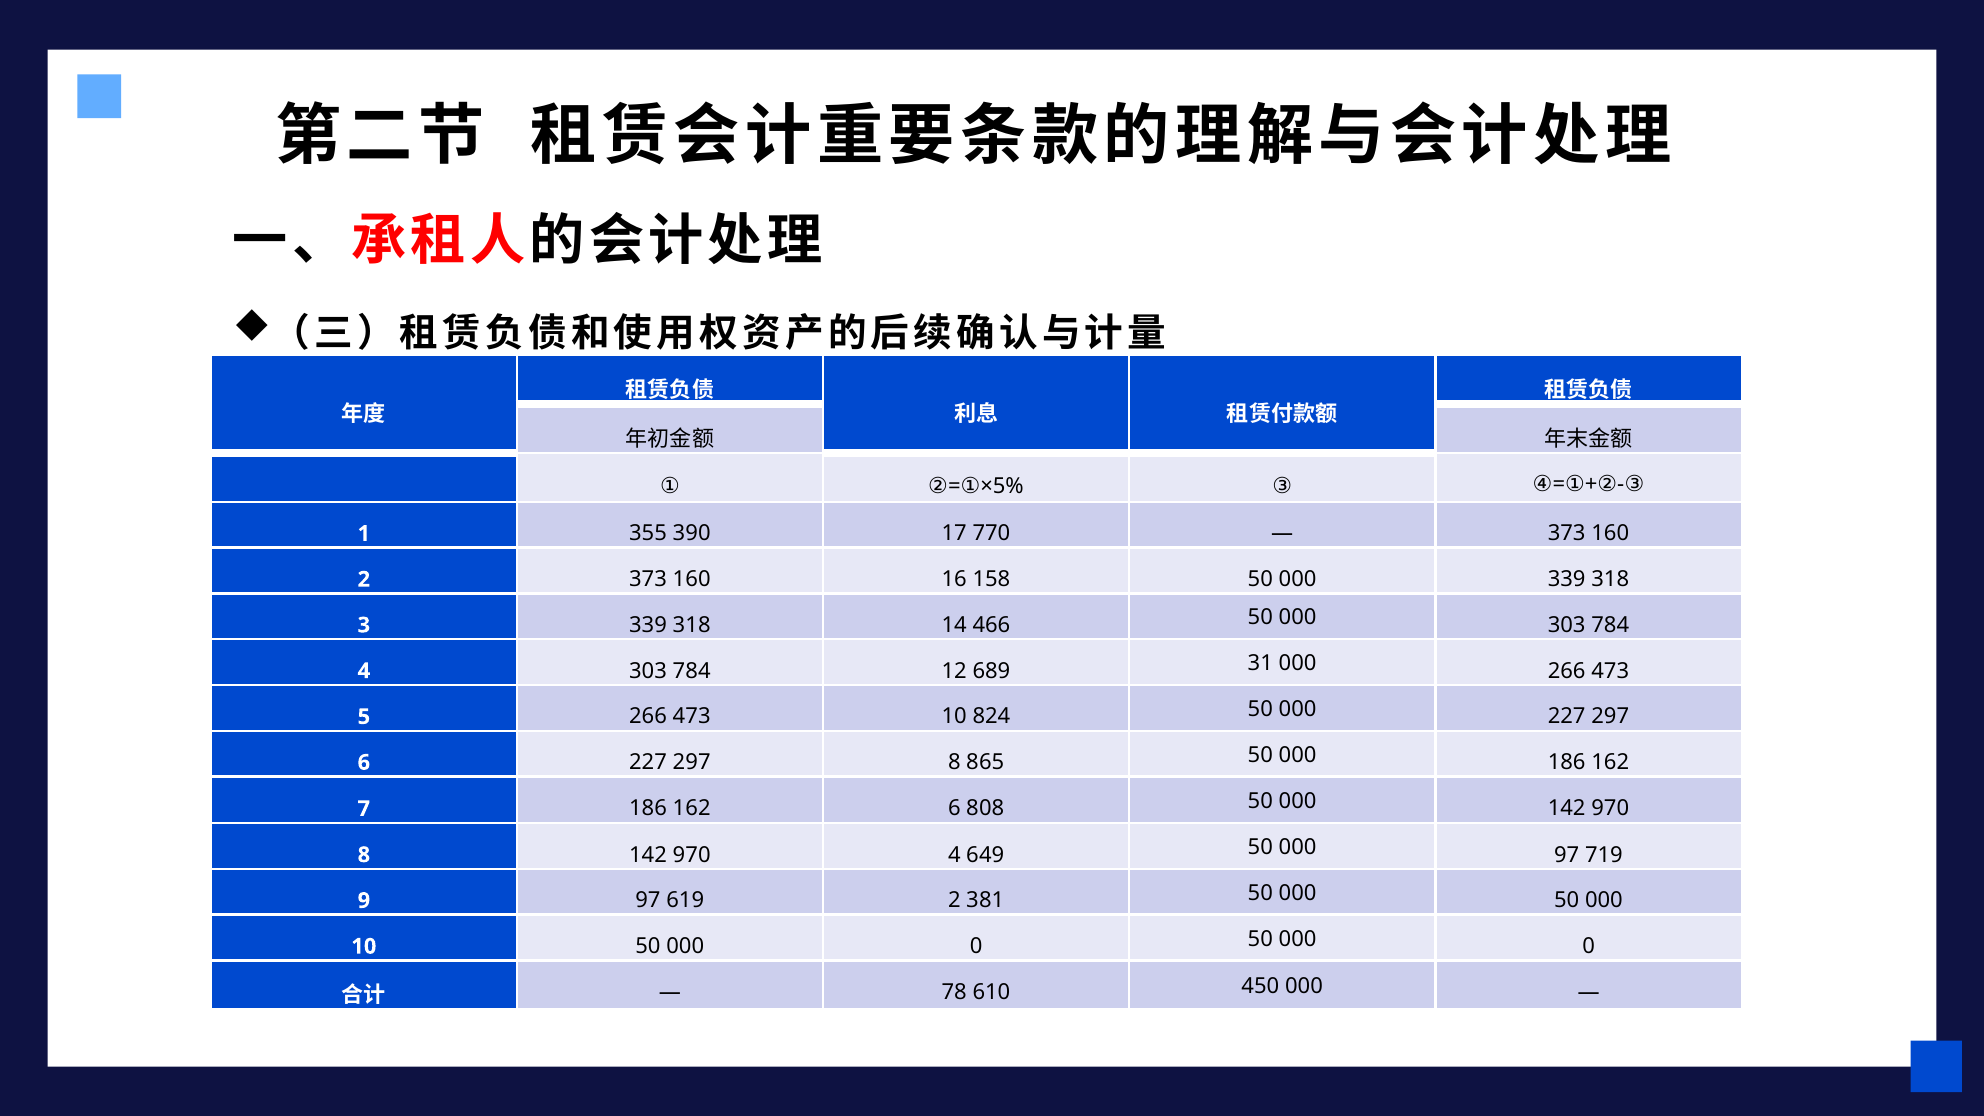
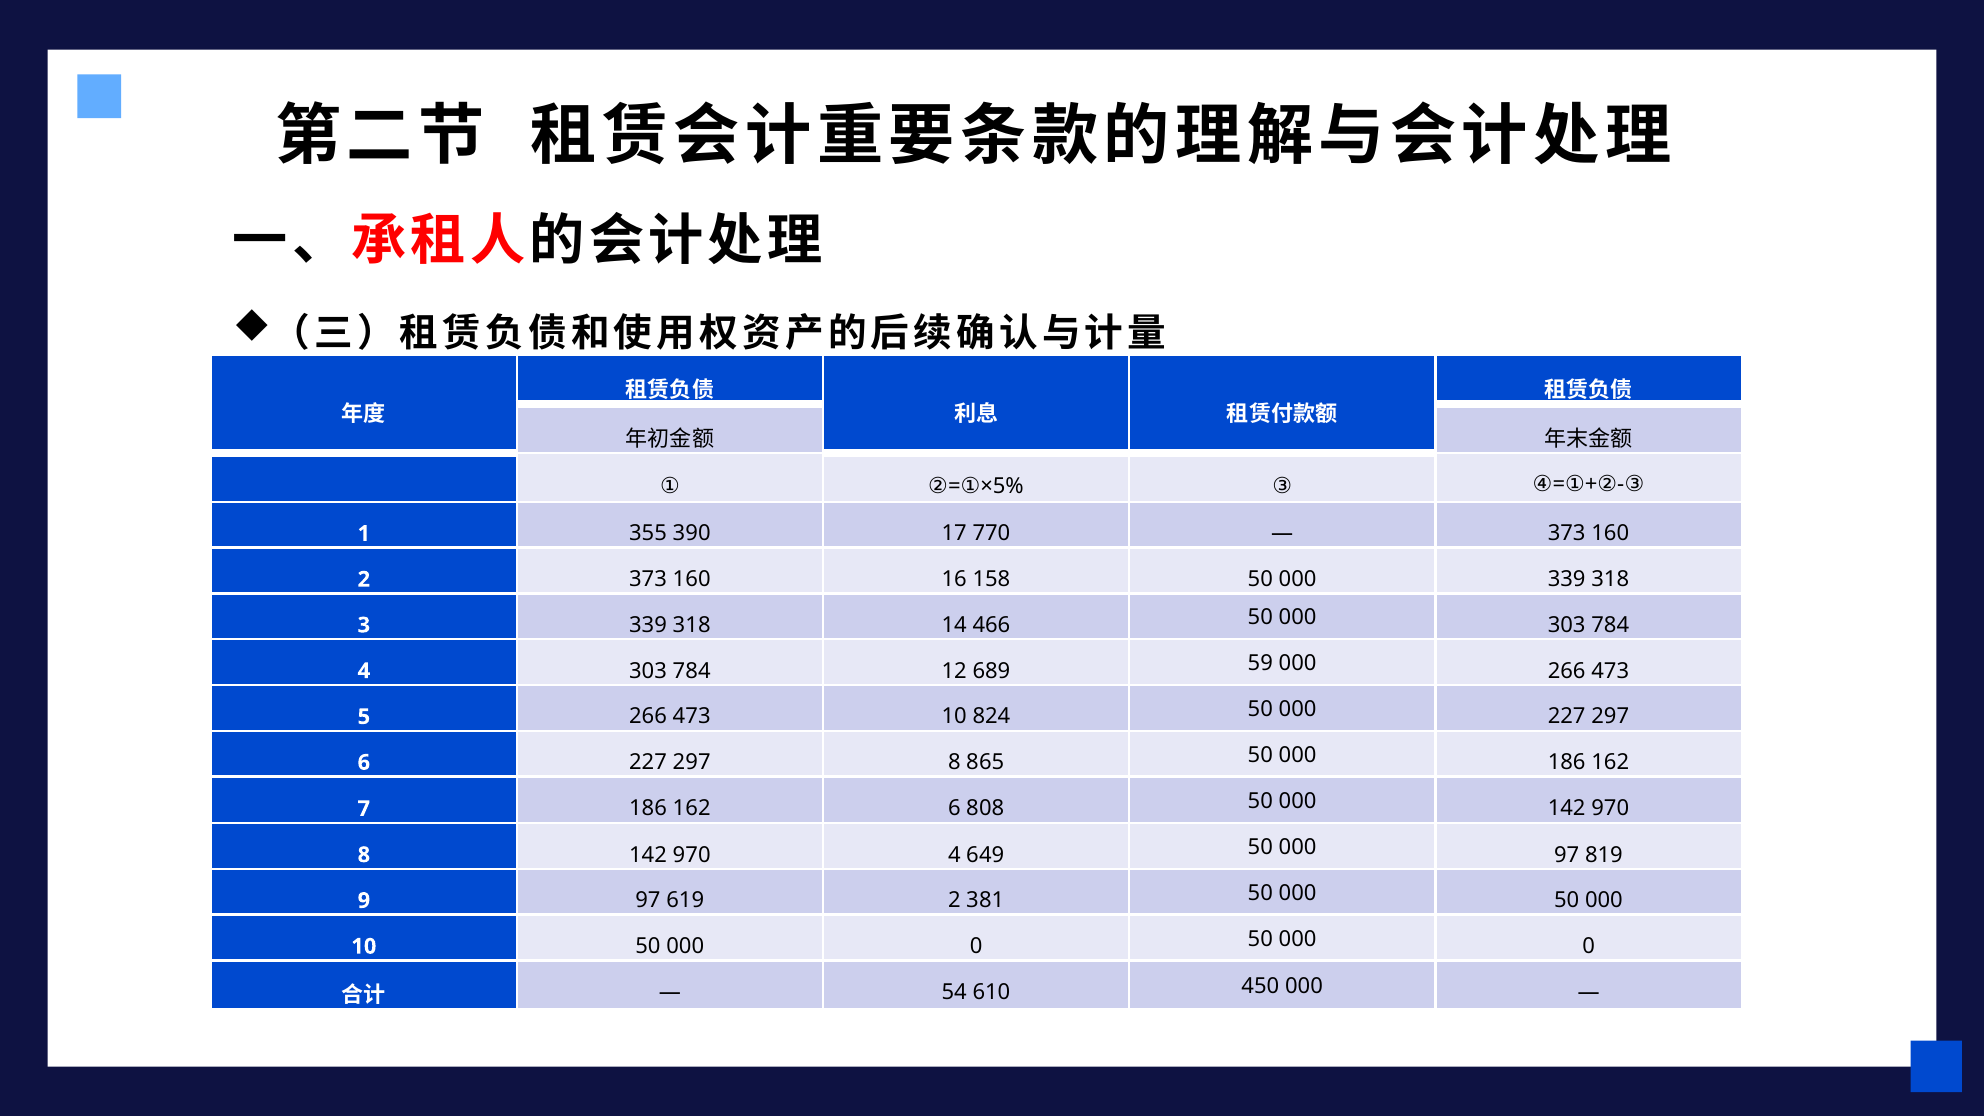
31: 31 -> 59
719: 719 -> 819
78: 78 -> 54
